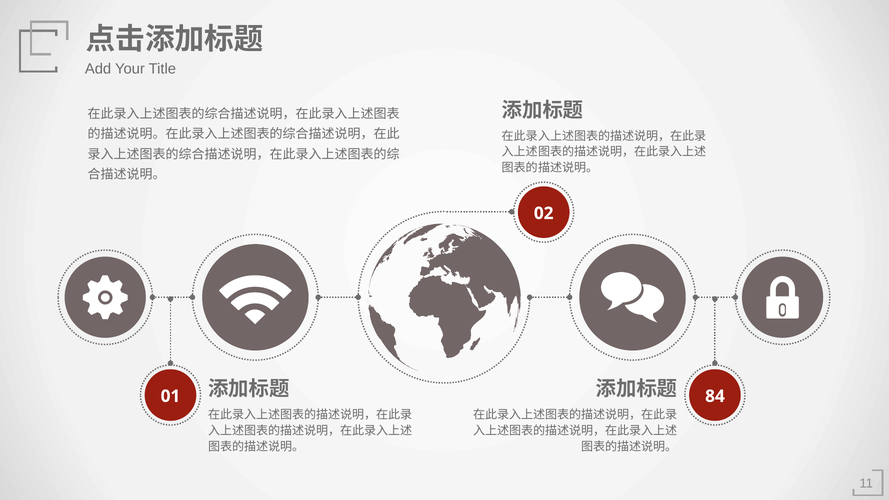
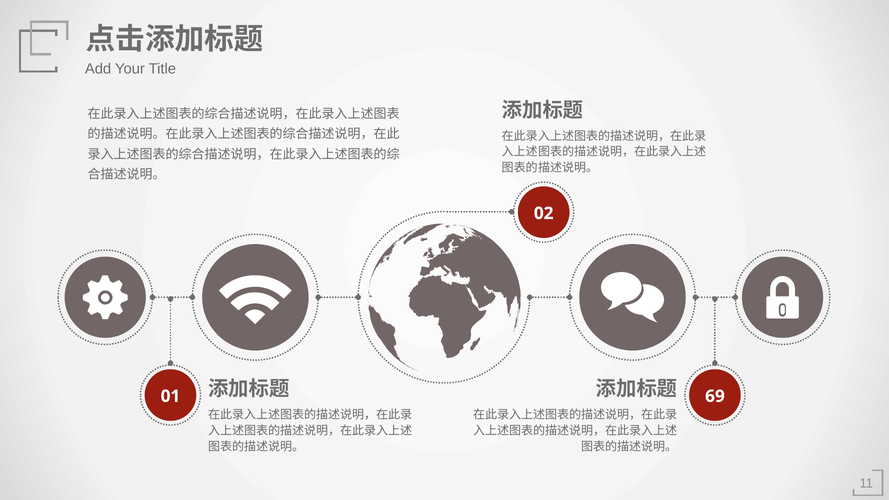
84: 84 -> 69
